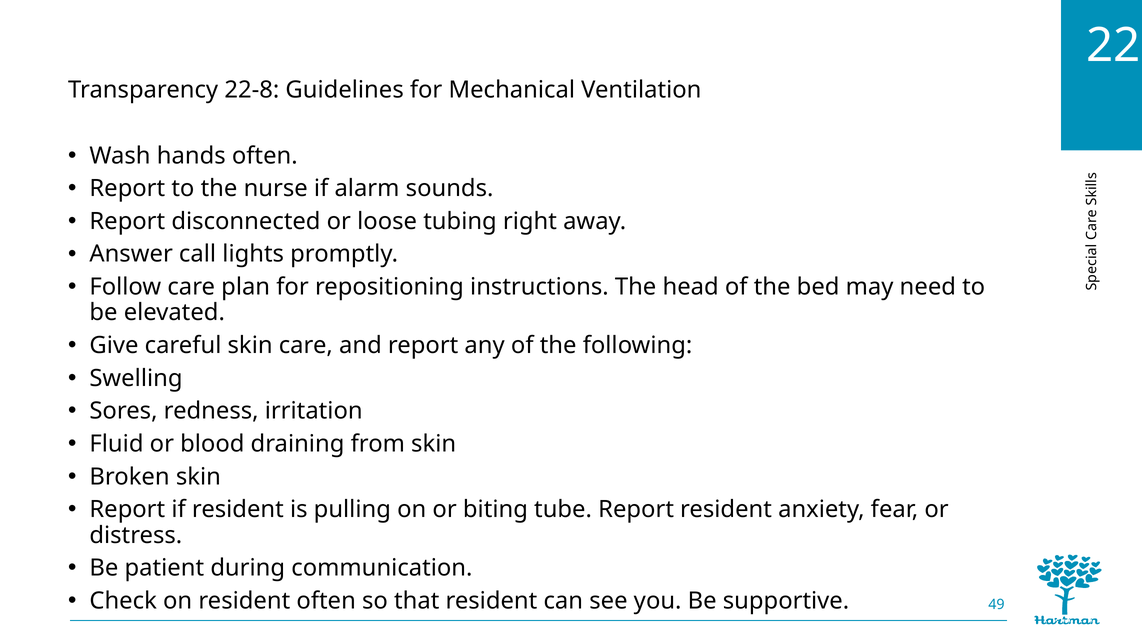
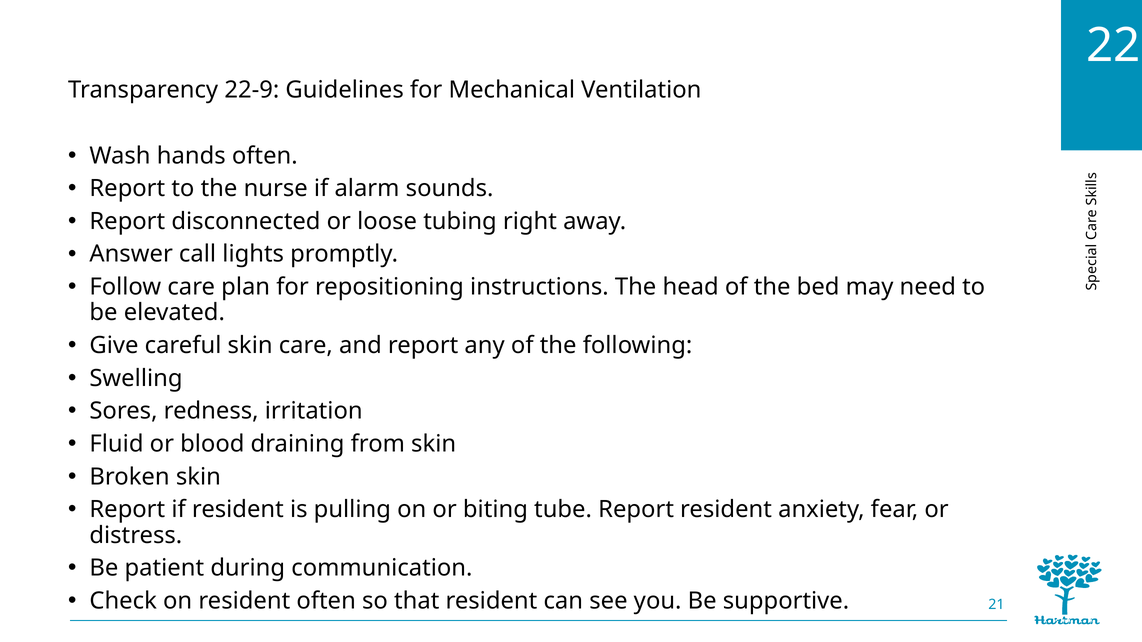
22-8: 22-8 -> 22-9
49: 49 -> 21
